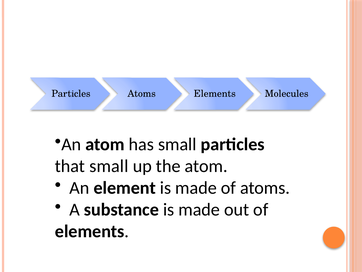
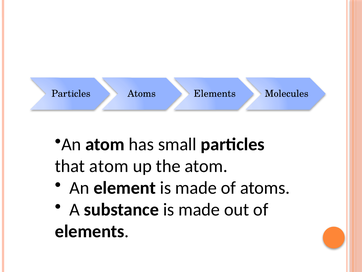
that small: small -> atom
